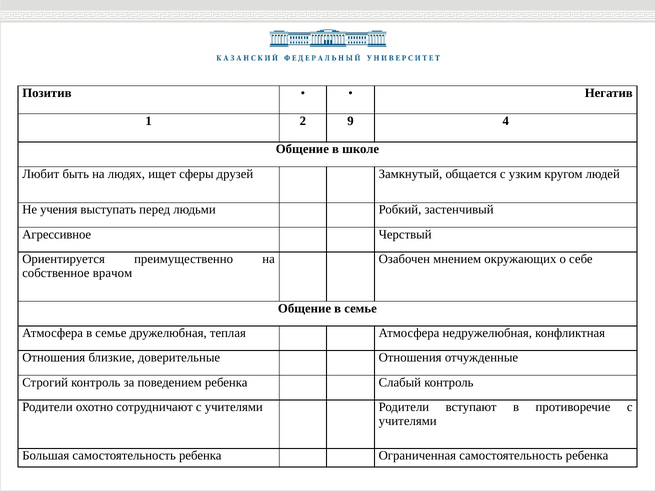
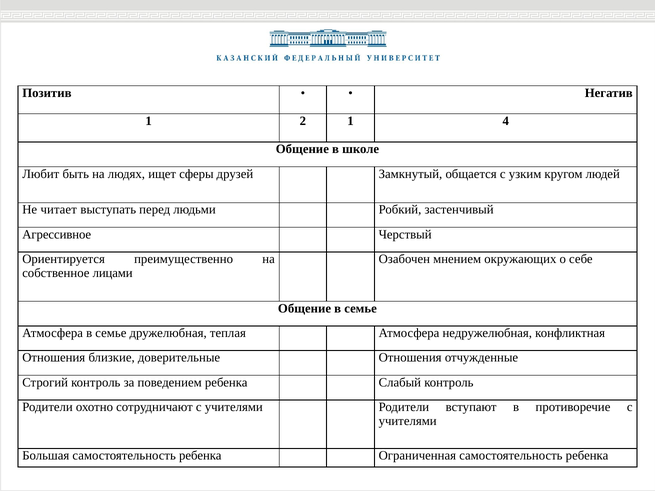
2 9: 9 -> 1
учения: учения -> читает
врачом: врачом -> лицами
